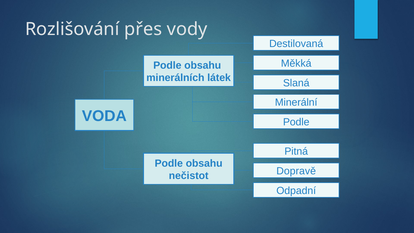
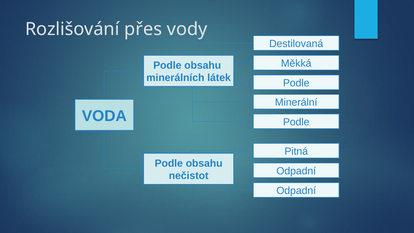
Slaná at (296, 83): Slaná -> Podle
Dopravě at (296, 171): Dopravě -> Odpadní
